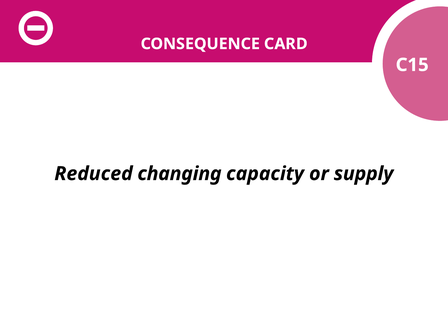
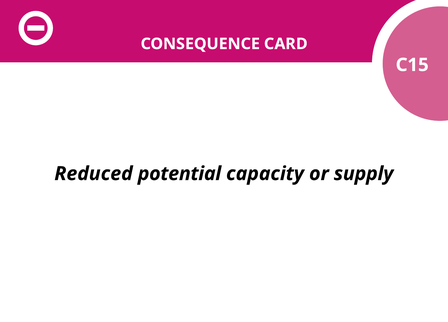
changing: changing -> potential
